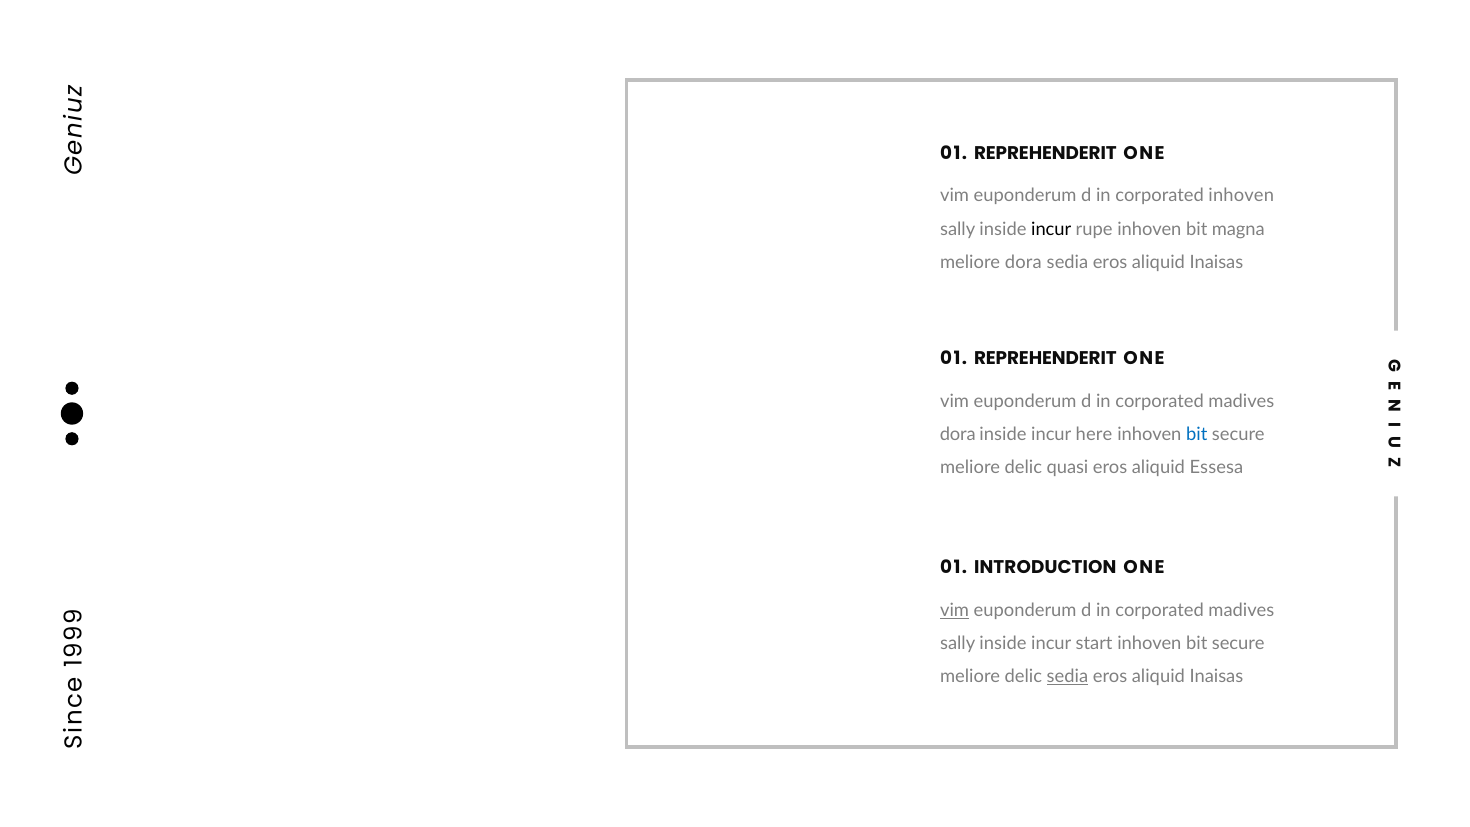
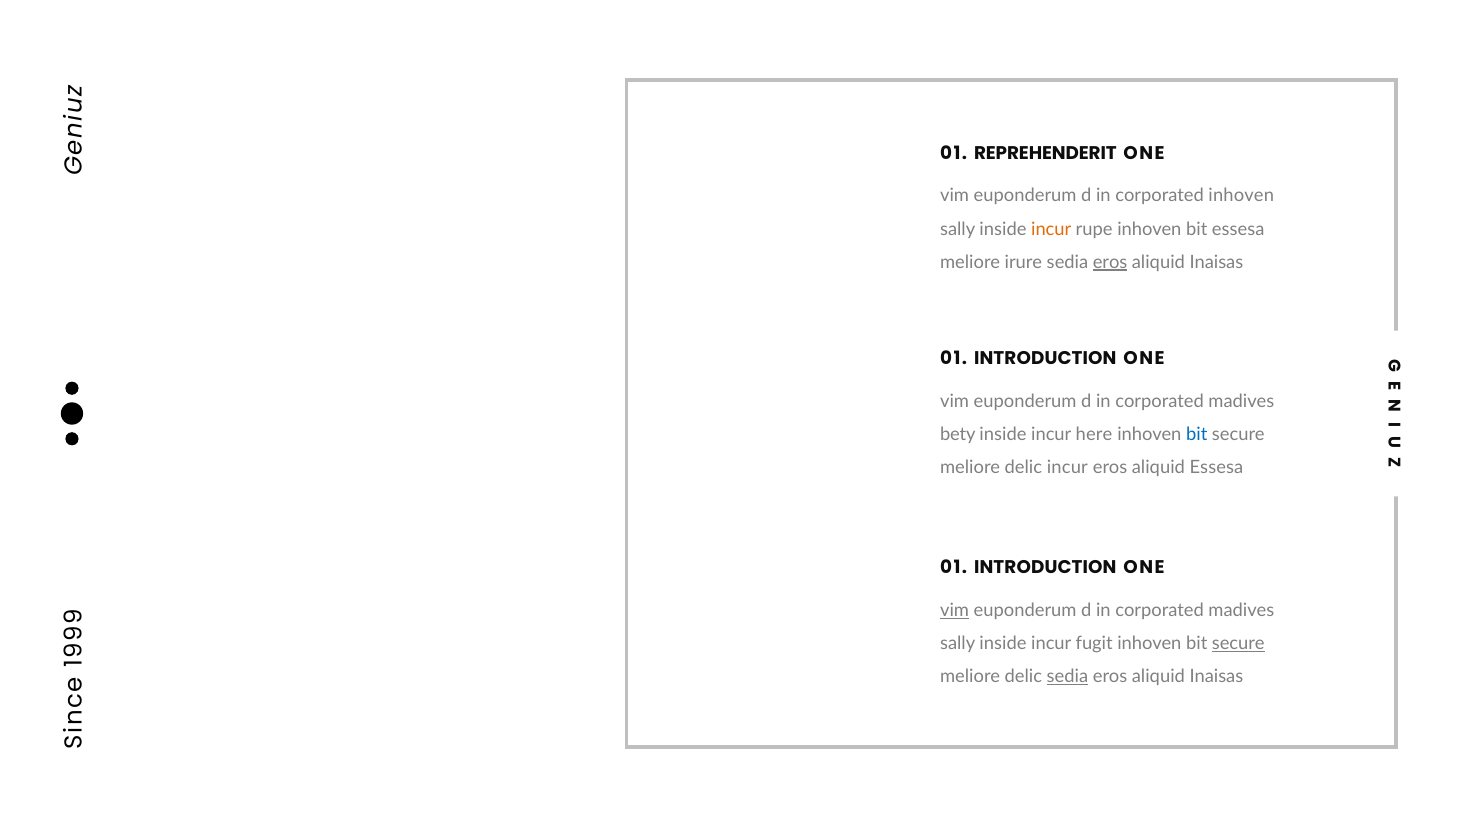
incur at (1051, 229) colour: black -> orange
bit magna: magna -> essesa
meliore dora: dora -> irure
eros at (1110, 262) underline: none -> present
REPREHENDERIT at (1045, 358): REPREHENDERIT -> INTRODUCTION
dora at (958, 434): dora -> bety
delic quasi: quasi -> incur
start: start -> fugit
secure at (1238, 643) underline: none -> present
